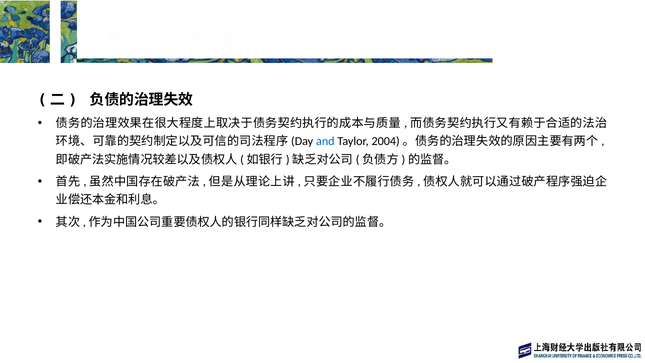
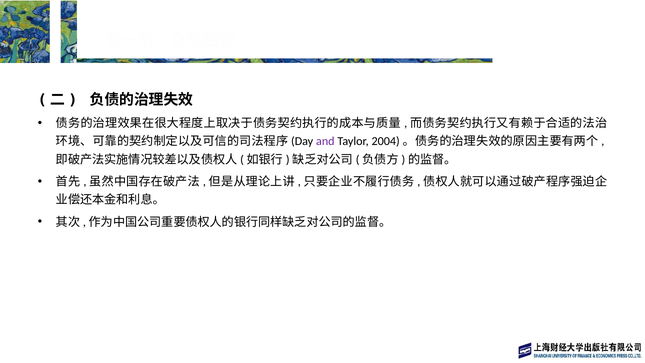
and colour: blue -> purple
